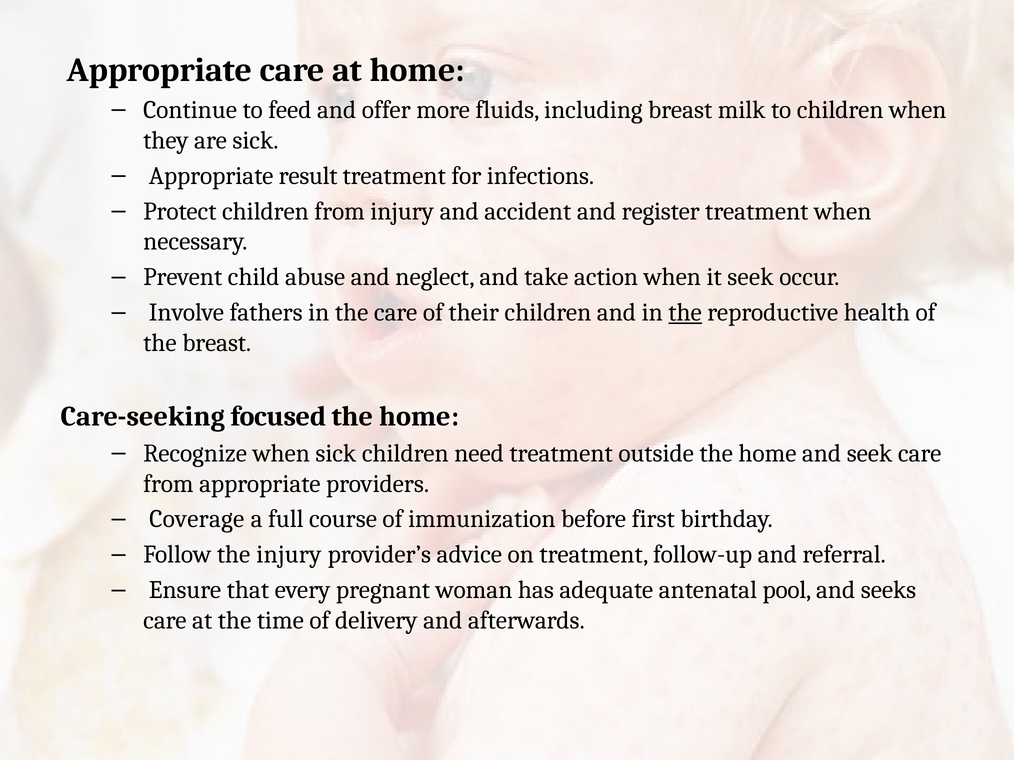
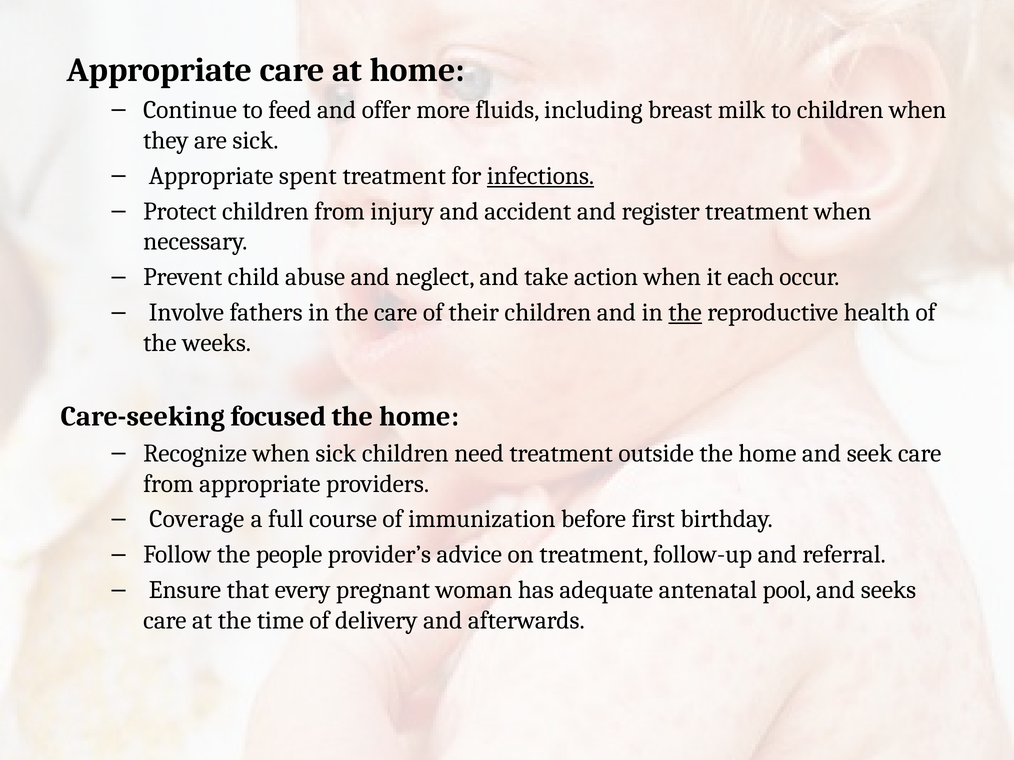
result: result -> spent
infections underline: none -> present
it seek: seek -> each
the breast: breast -> weeks
the injury: injury -> people
